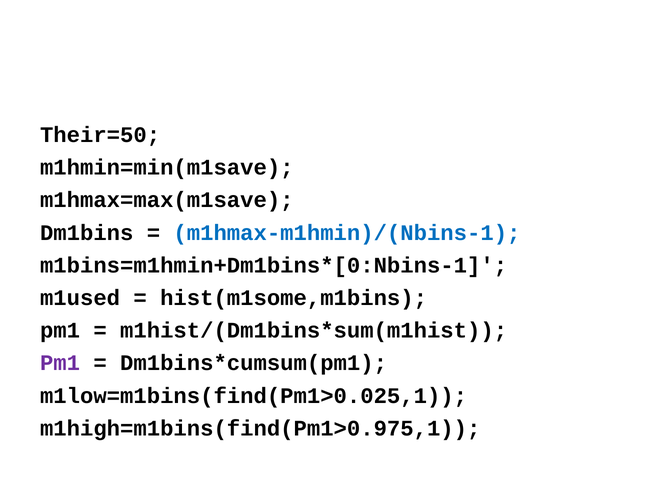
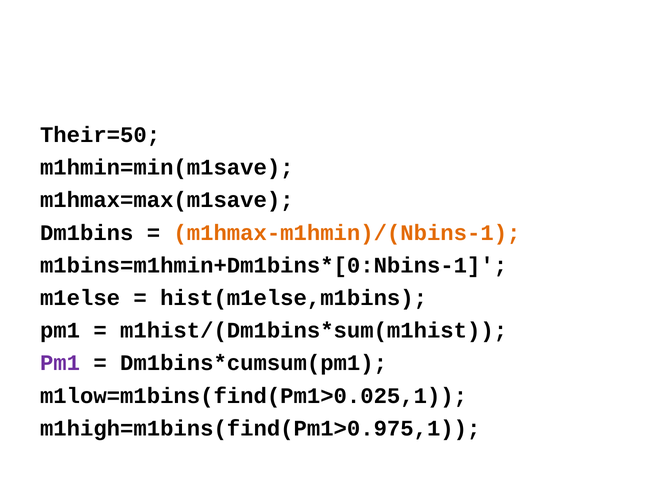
m1hmax-m1hmin)/(Nbins-1 colour: blue -> orange
m1used: m1used -> m1else
hist(m1some,m1bins: hist(m1some,m1bins -> hist(m1else,m1bins
